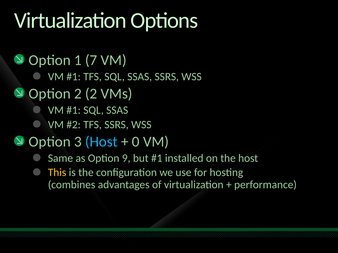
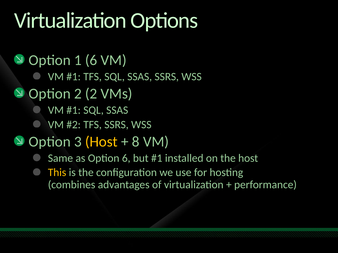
1 7: 7 -> 6
Host at (101, 142) colour: light blue -> yellow
0: 0 -> 8
Option 9: 9 -> 6
